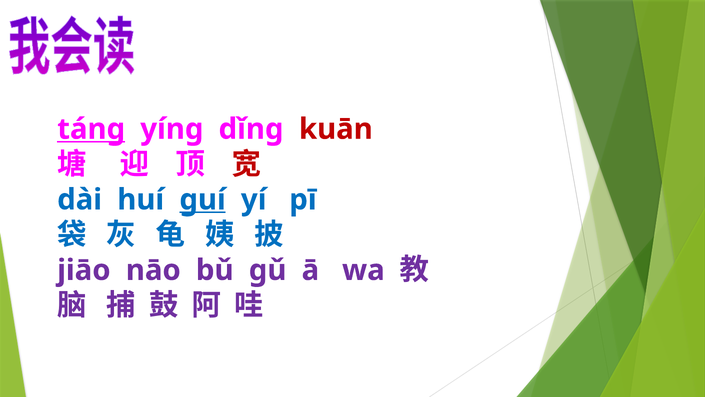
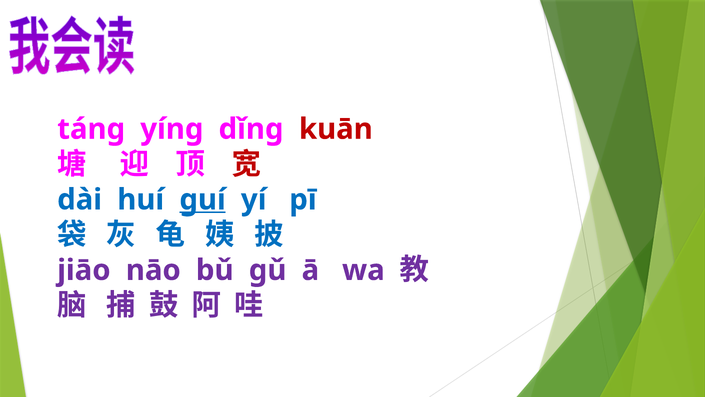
tánɡ underline: present -> none
